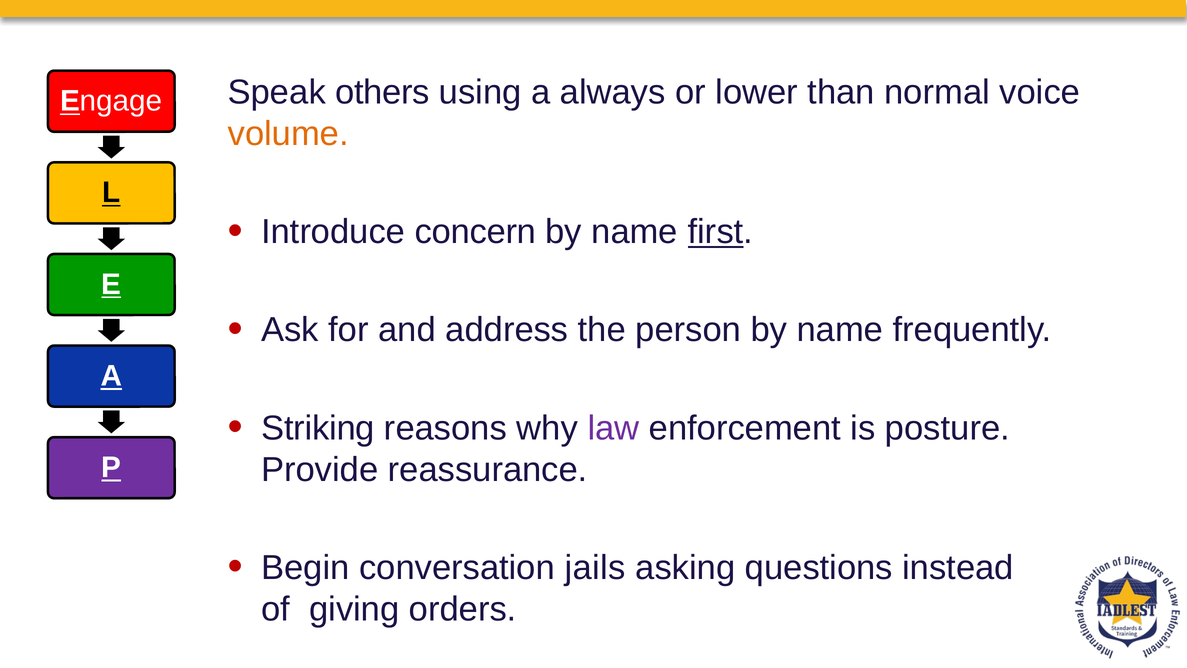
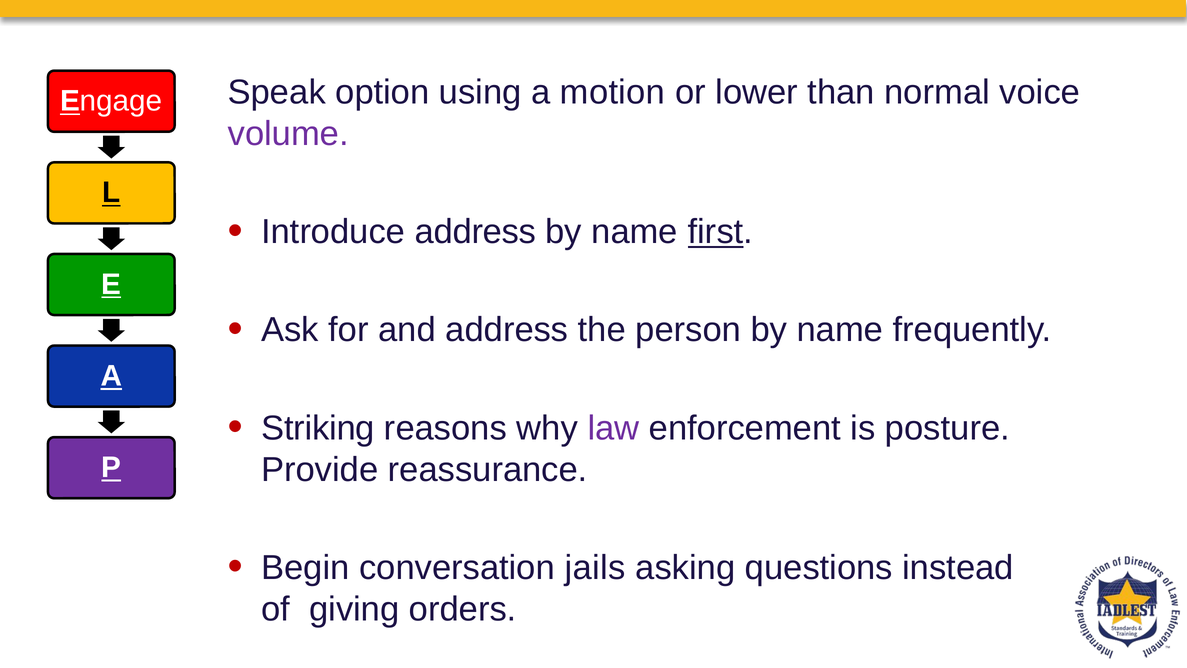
others: others -> option
always: always -> motion
volume colour: orange -> purple
Introduce concern: concern -> address
